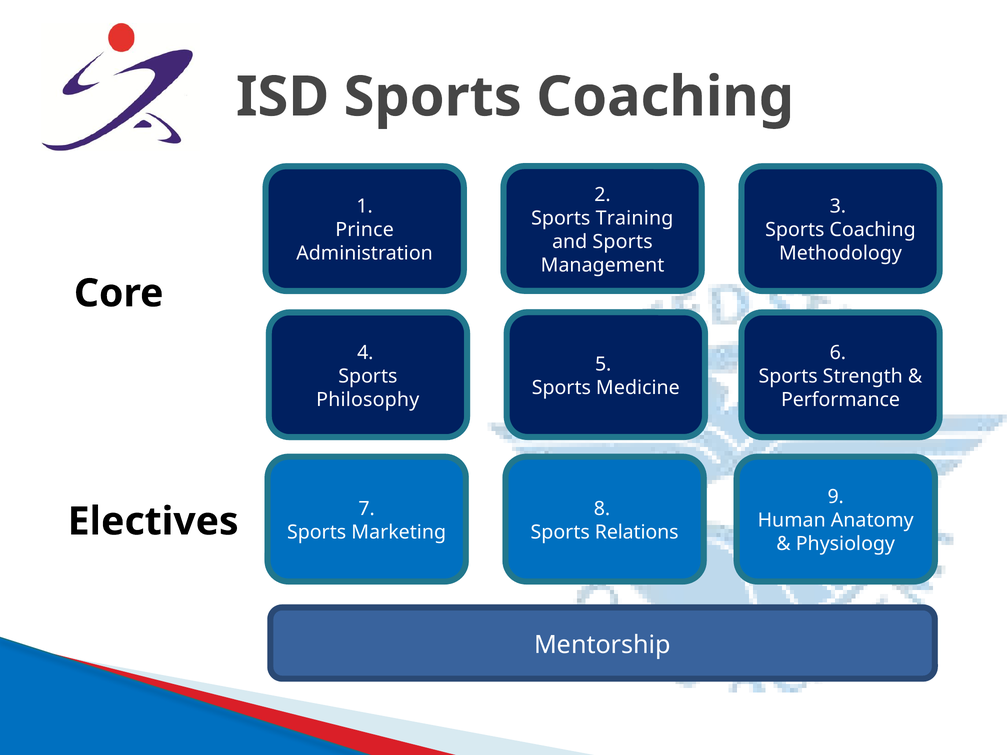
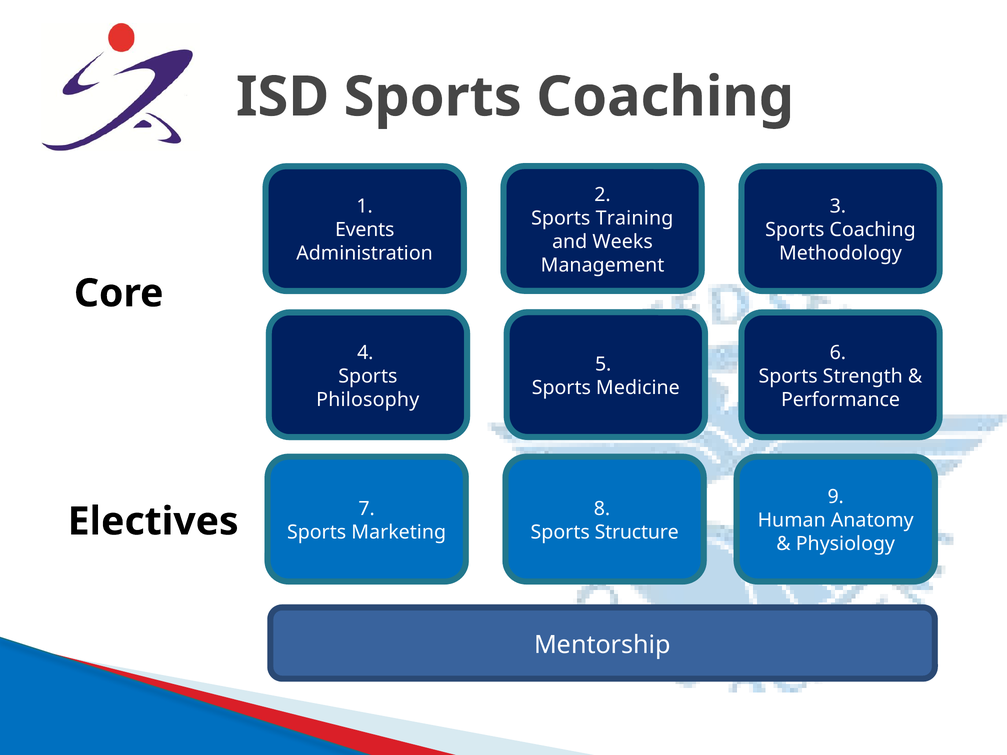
Prince: Prince -> Events
and Sports: Sports -> Weeks
Relations: Relations -> Structure
